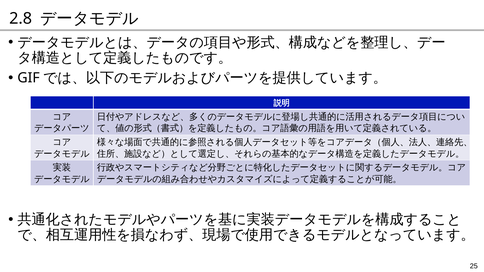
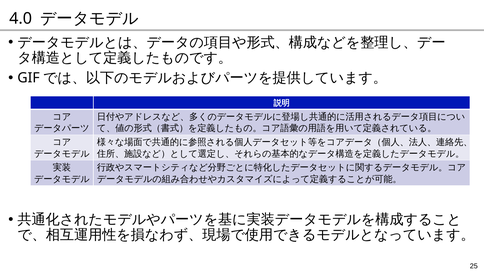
2.8: 2.8 -> 4.0
